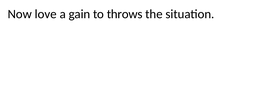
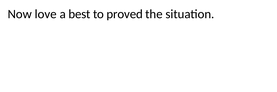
gain: gain -> best
throws: throws -> proved
